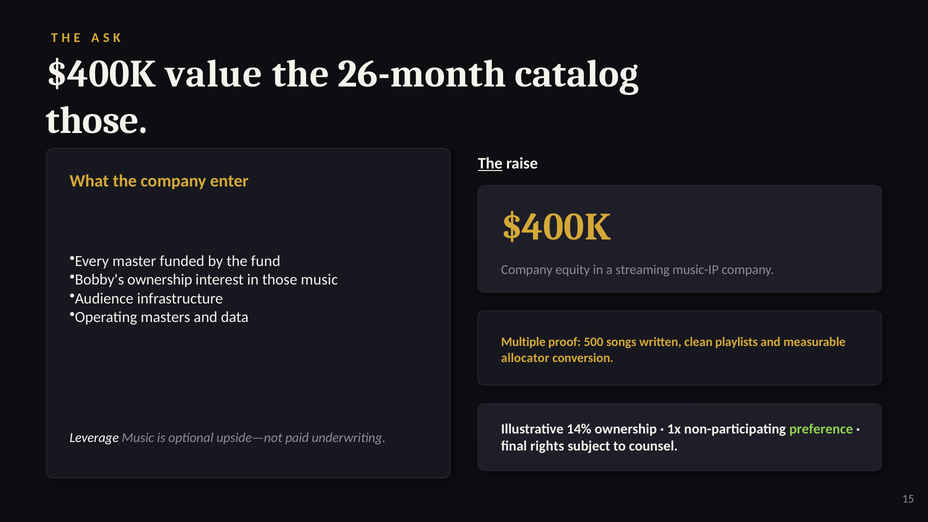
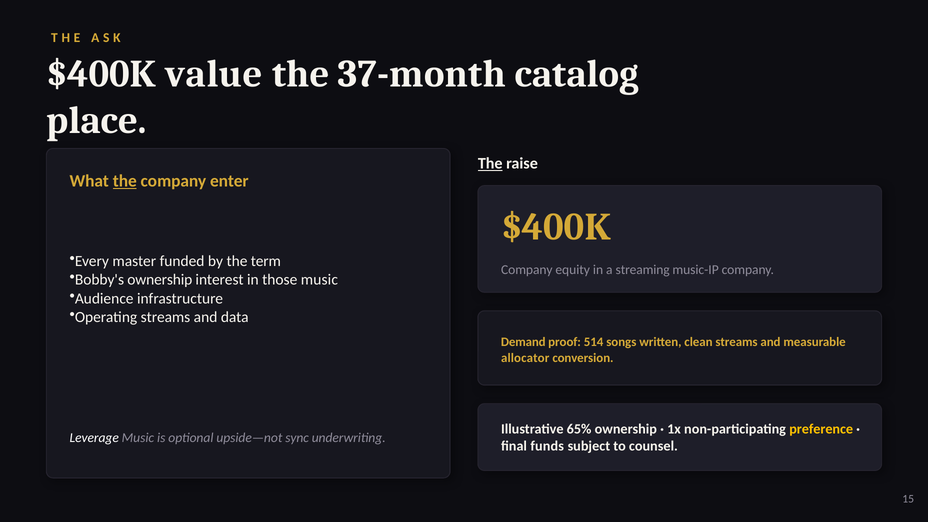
26-month: 26-month -> 37-month
those at (97, 121): those -> place
the at (125, 181) underline: none -> present
fund: fund -> term
Operating masters: masters -> streams
Multiple: Multiple -> Demand
500: 500 -> 514
clean playlists: playlists -> streams
14%: 14% -> 65%
preference colour: light green -> yellow
paid: paid -> sync
rights: rights -> funds
